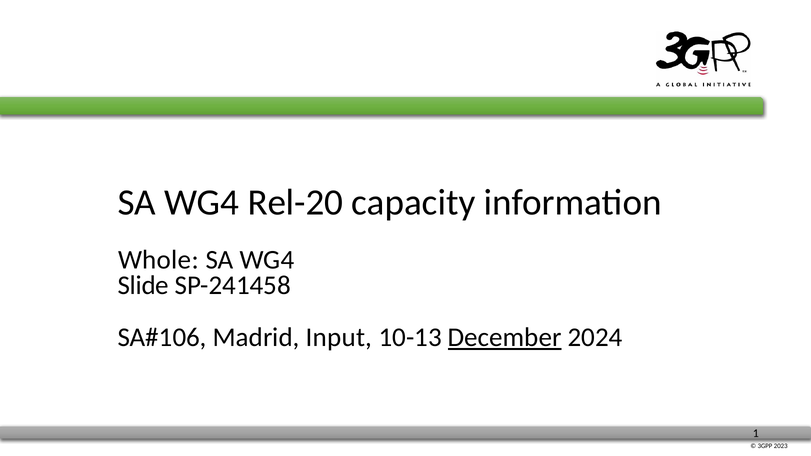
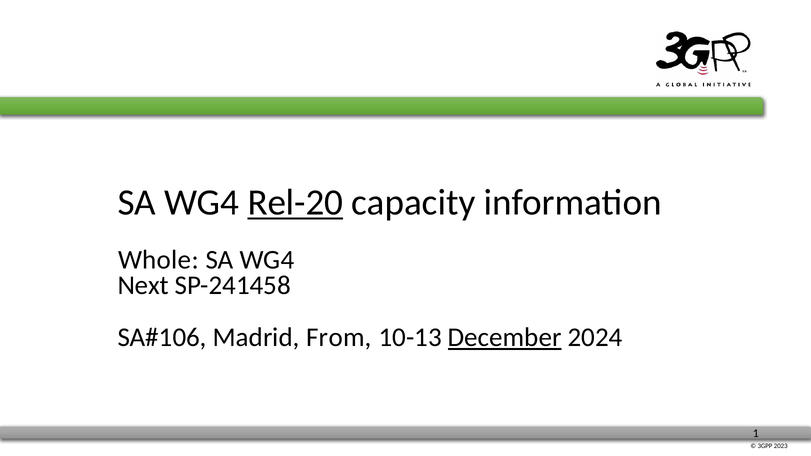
Rel-20 underline: none -> present
Slide: Slide -> Next
Input: Input -> From
